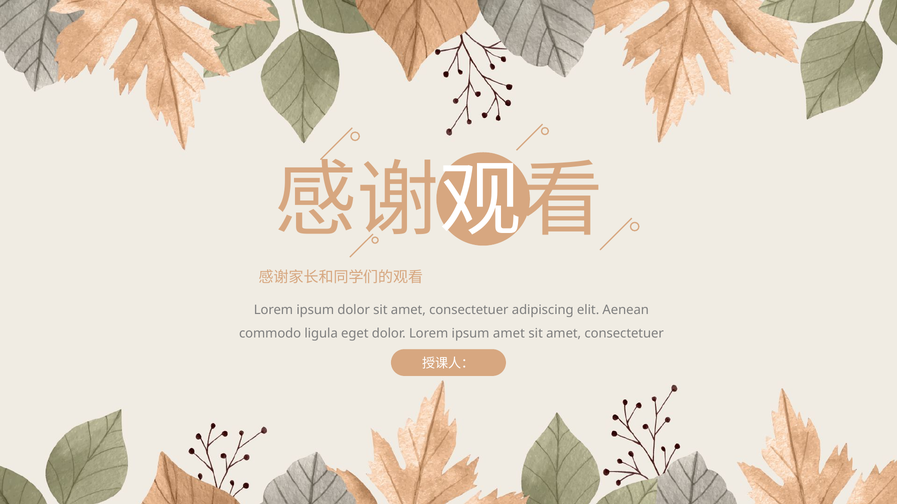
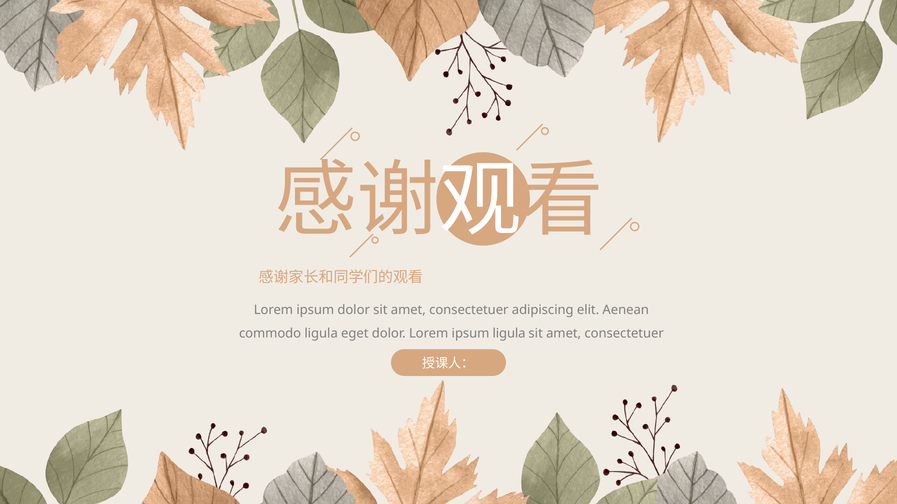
ipsum amet: amet -> ligula
